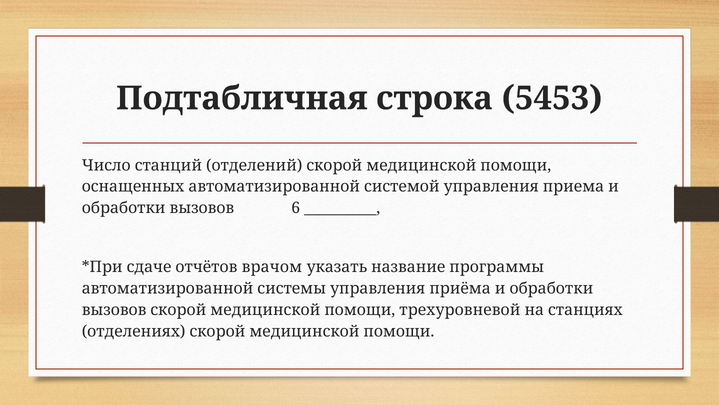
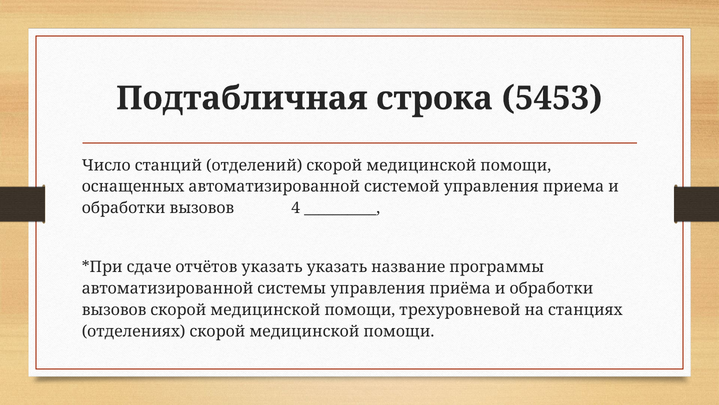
6: 6 -> 4
отчётов врачом: врачом -> указать
